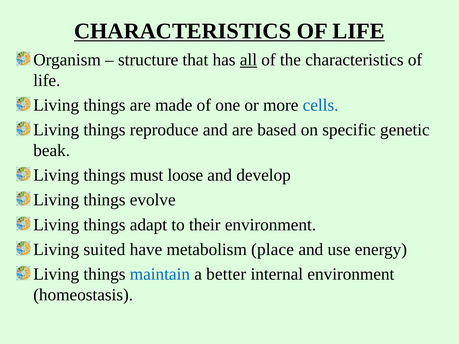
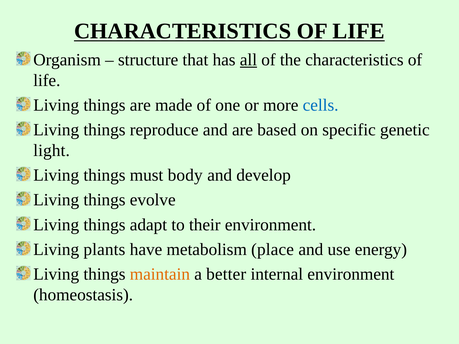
beak: beak -> light
loose: loose -> body
suited: suited -> plants
maintain colour: blue -> orange
